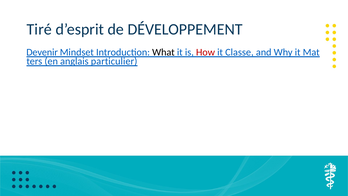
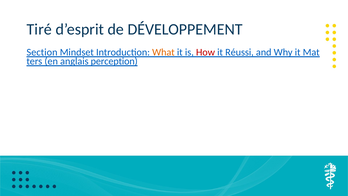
Devenir: Devenir -> Section
What colour: black -> orange
Classe: Classe -> Réussi
particulier: particulier -> perception
